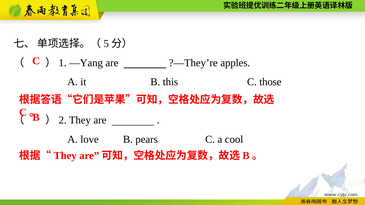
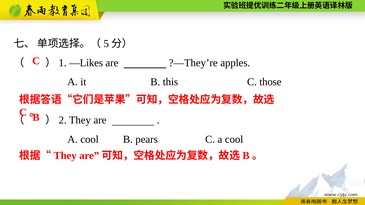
—Yang: —Yang -> —Likes
love at (90, 140): love -> cool
